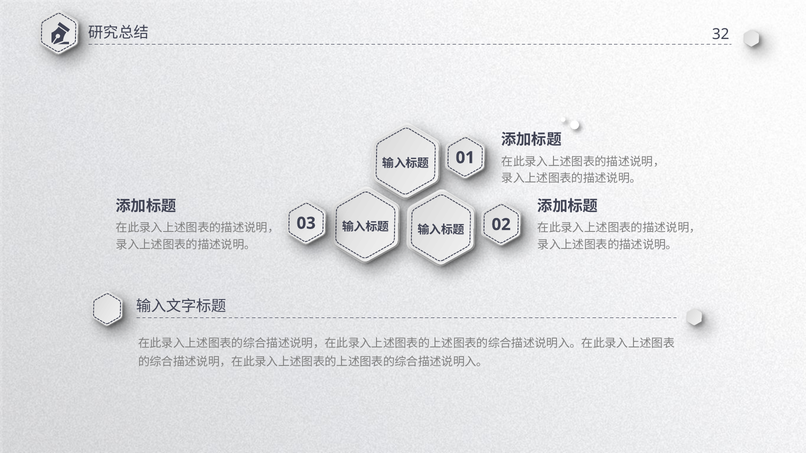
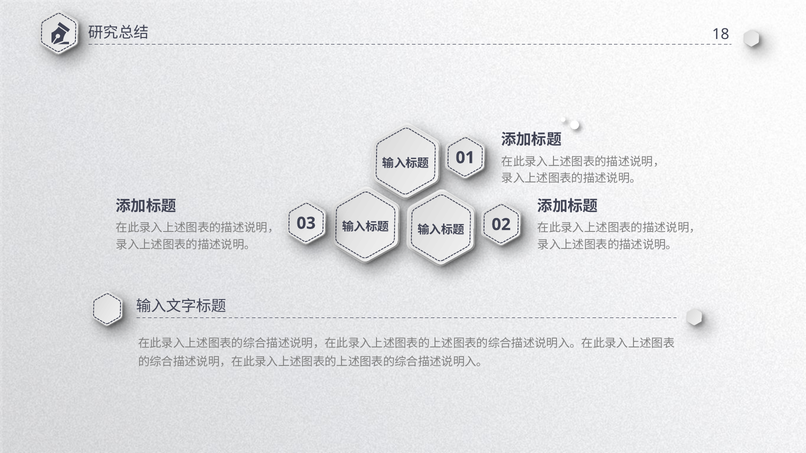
32: 32 -> 18
